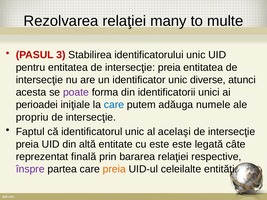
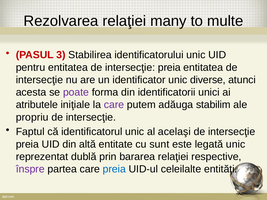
perioadei: perioadei -> atributele
care at (114, 105) colour: blue -> purple
numele: numele -> stabilim
cu este: este -> sunt
legată câte: câte -> unic
finală: finală -> dublă
preia at (114, 169) colour: orange -> blue
